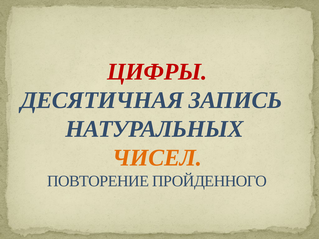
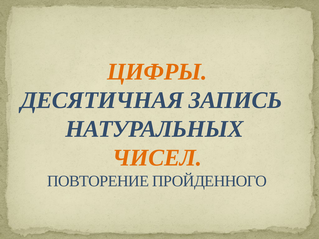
ЦИФРЫ colour: red -> orange
